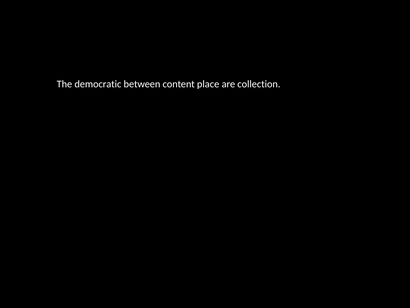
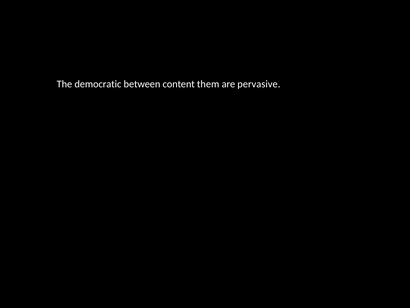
place: place -> them
collection: collection -> pervasive
